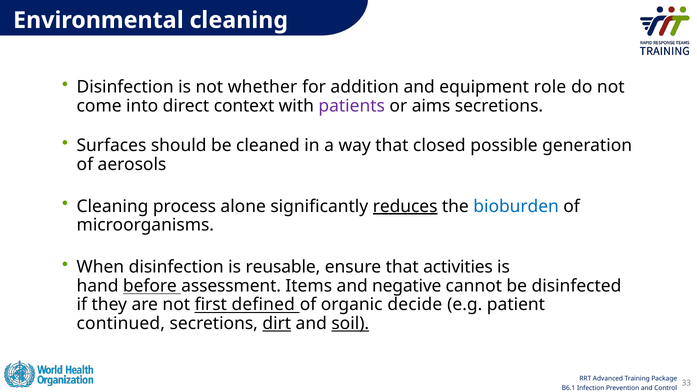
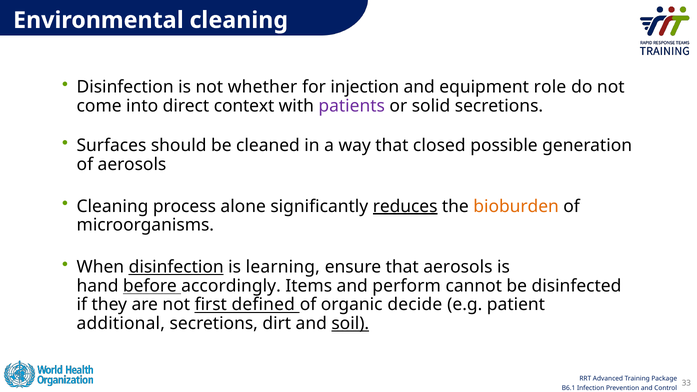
addition: addition -> injection
aims: aims -> solid
bioburden colour: blue -> orange
disinfection at (176, 267) underline: none -> present
reusable: reusable -> learning
that activities: activities -> aerosols
assessment: assessment -> accordingly
negative: negative -> perform
continued: continued -> additional
dirt underline: present -> none
